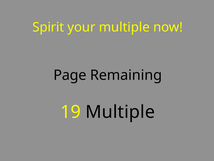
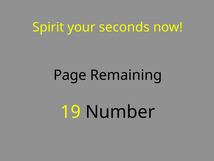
your multiple: multiple -> seconds
19 Multiple: Multiple -> Number
